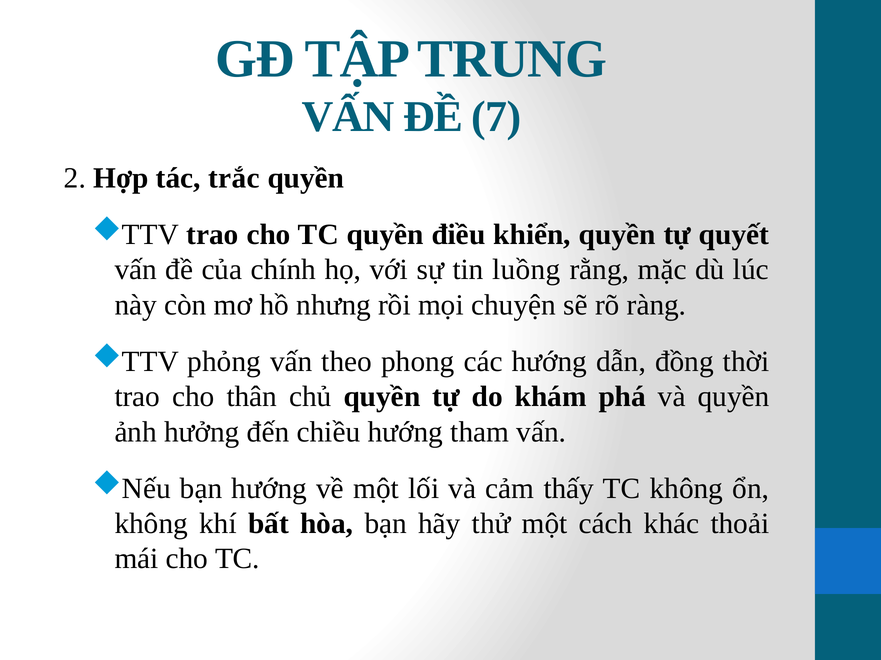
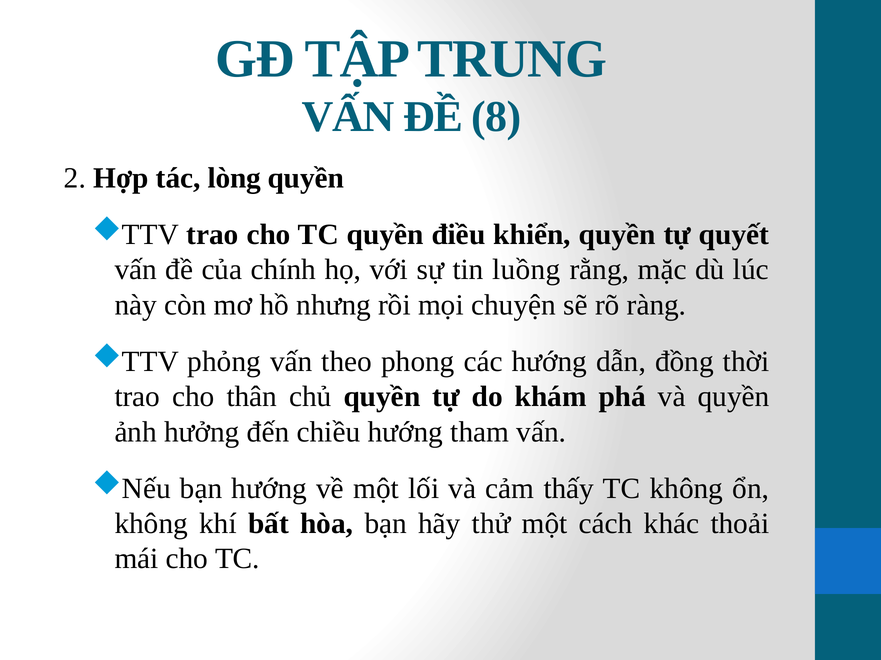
7: 7 -> 8
trắc: trắc -> lòng
